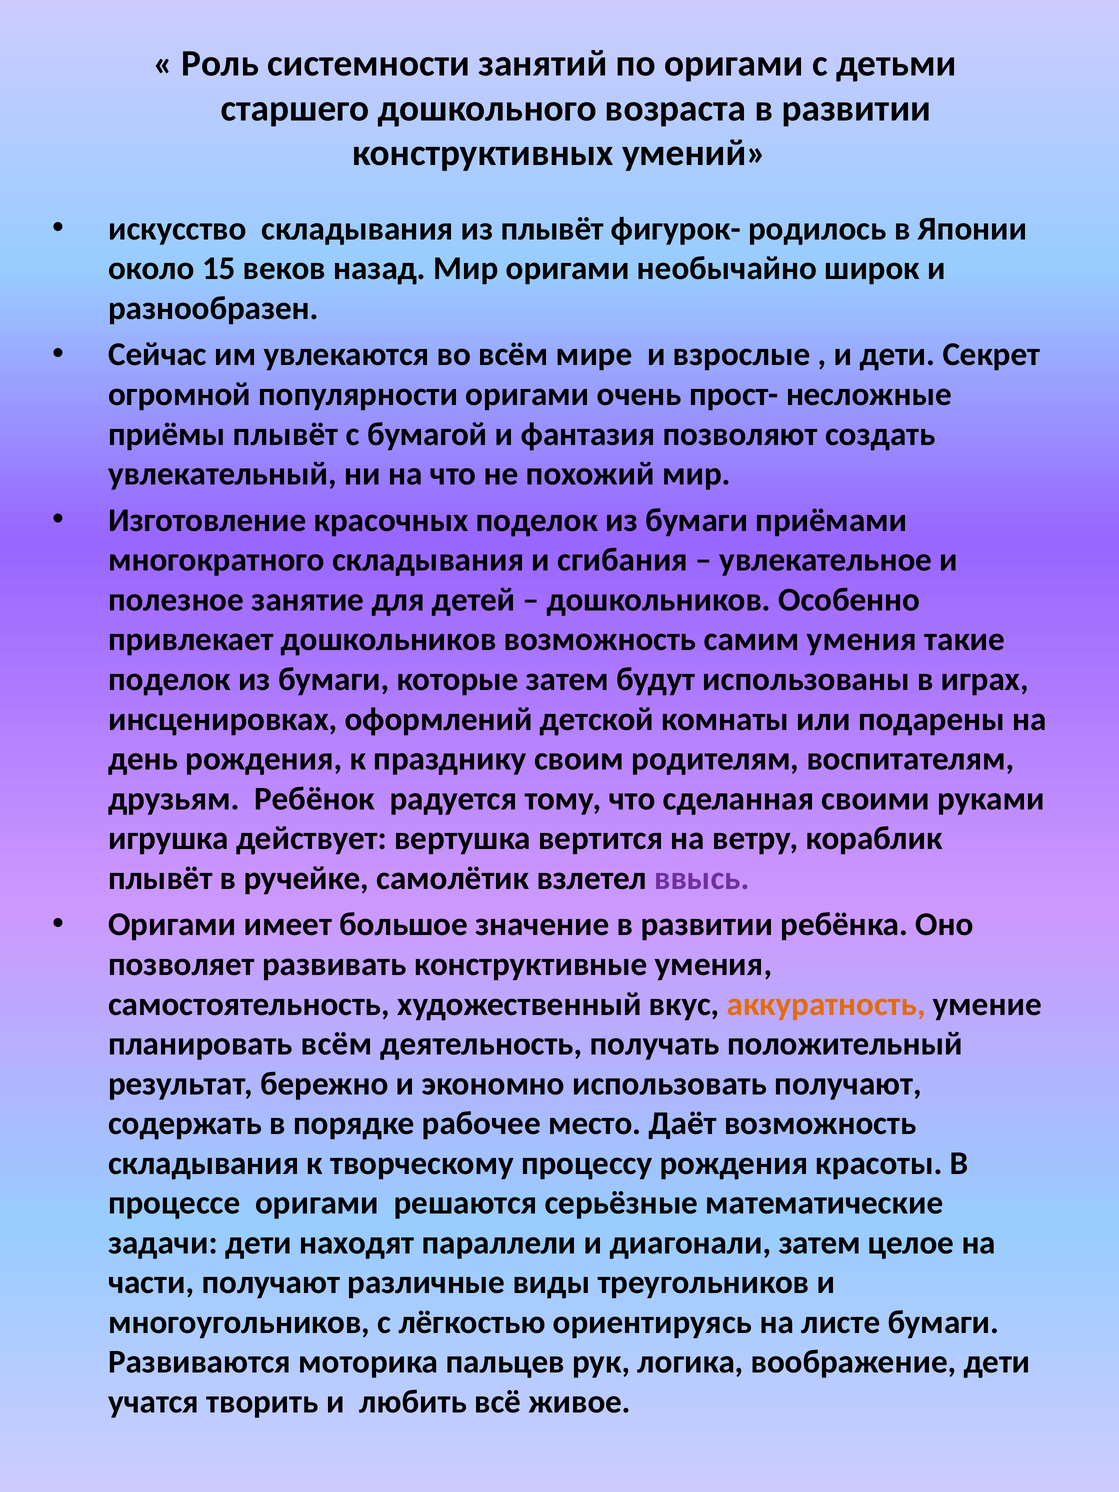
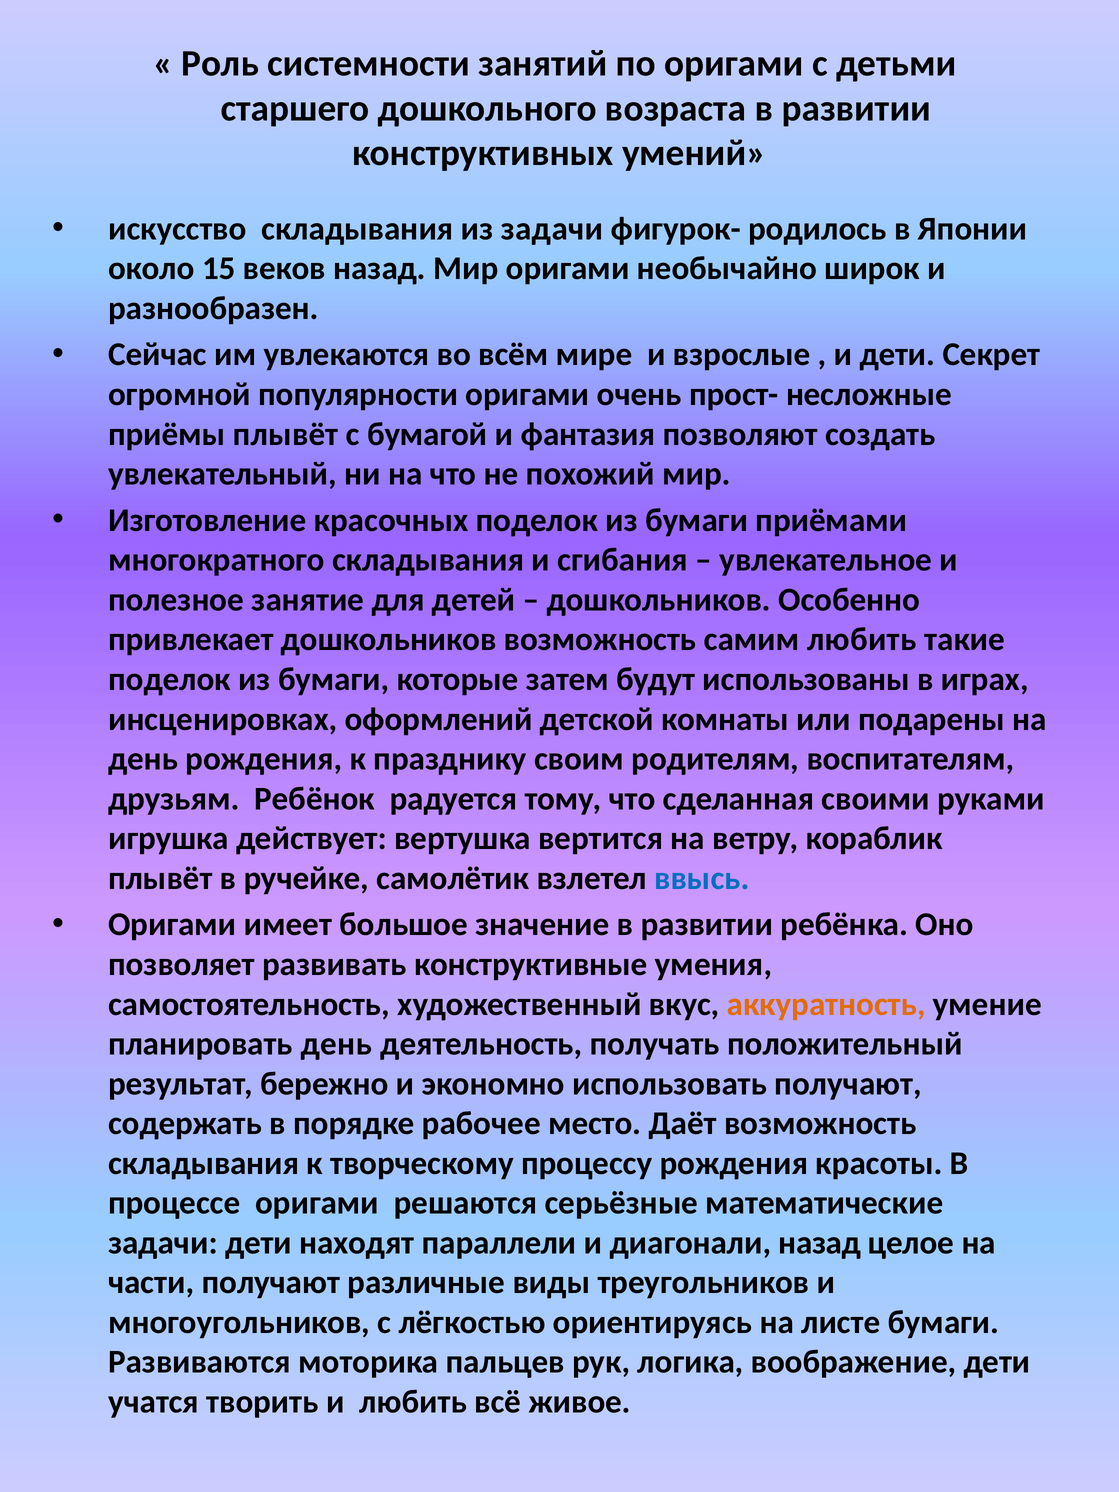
из плывёт: плывёт -> задачи
самим умения: умения -> любить
ввысь colour: purple -> blue
планировать всём: всём -> день
диагонали затем: затем -> назад
